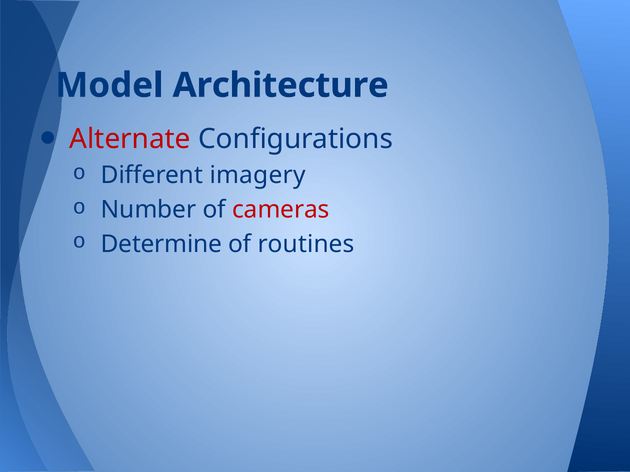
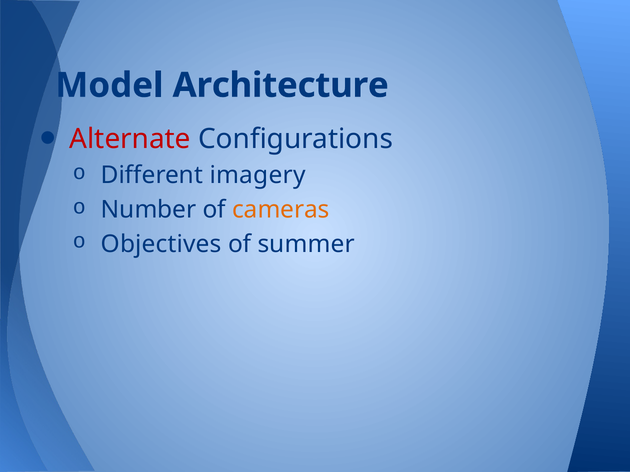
cameras colour: red -> orange
Determine: Determine -> Objectives
routines: routines -> summer
